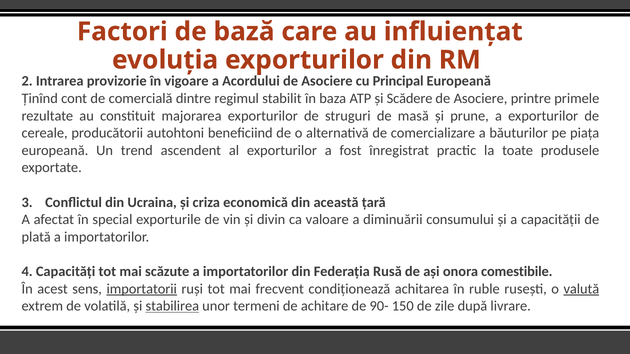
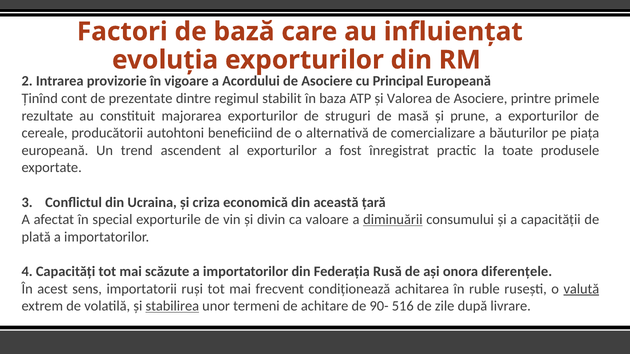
comercială: comercială -> prezentate
Scădere: Scădere -> Valorea
diminuării underline: none -> present
comestibile: comestibile -> diferenţele
importatorii underline: present -> none
150: 150 -> 516
